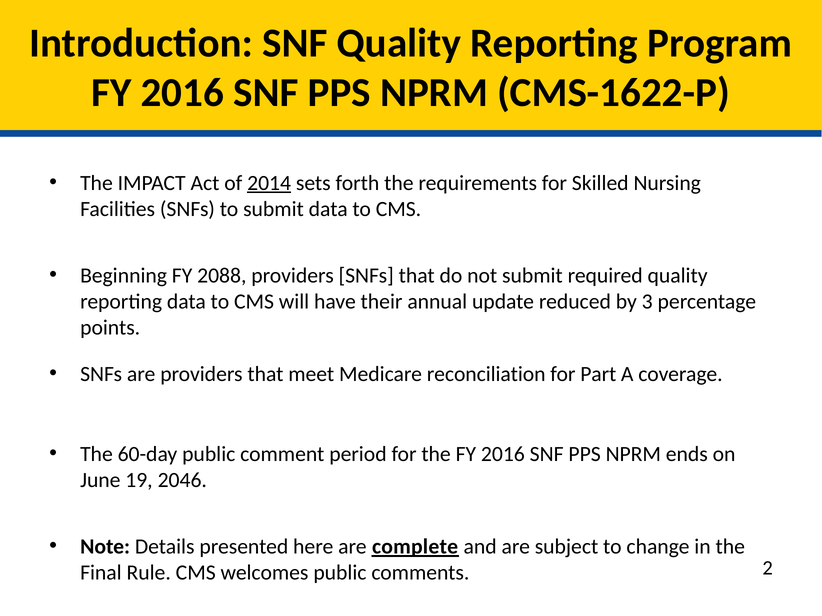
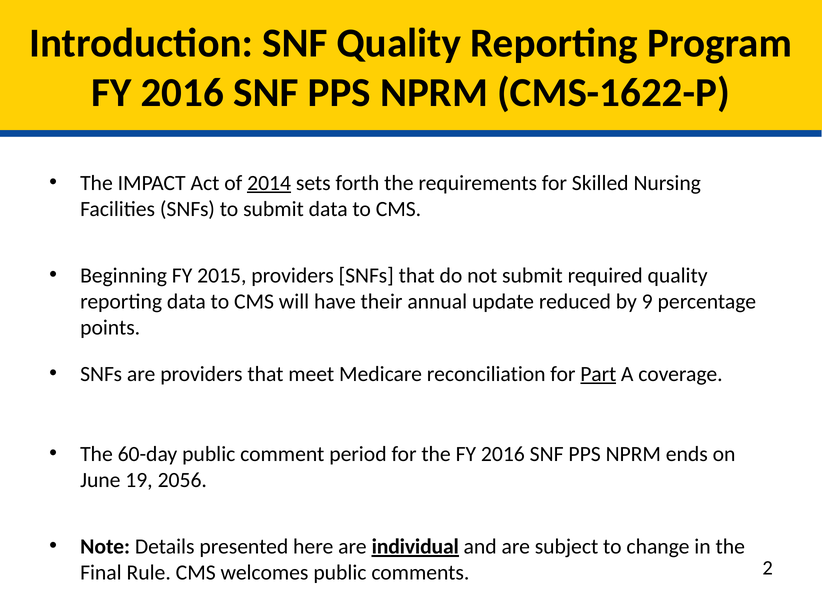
2088: 2088 -> 2015
3: 3 -> 9
Part underline: none -> present
2046: 2046 -> 2056
complete: complete -> individual
